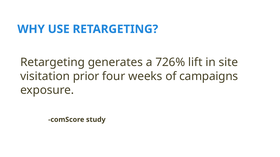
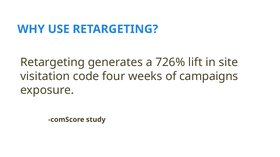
prior: prior -> code
